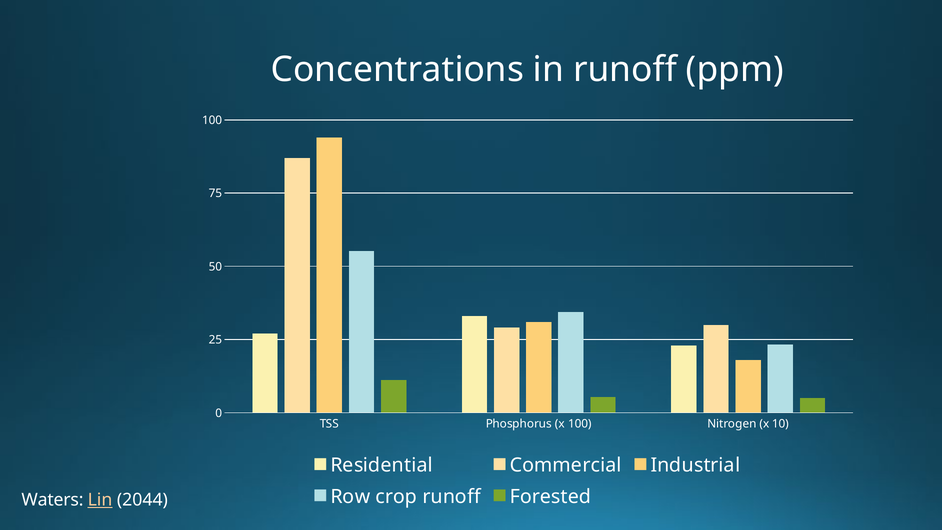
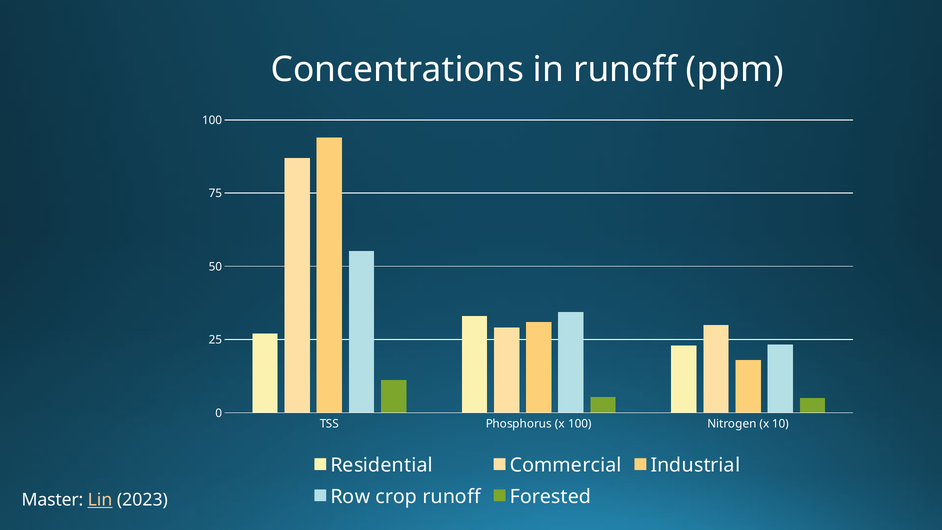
Waters: Waters -> Master
2044: 2044 -> 2023
